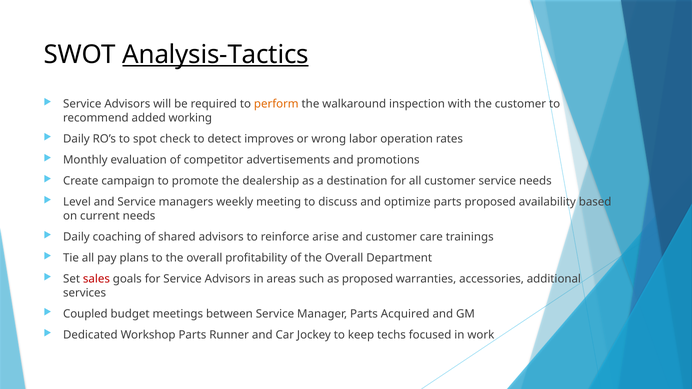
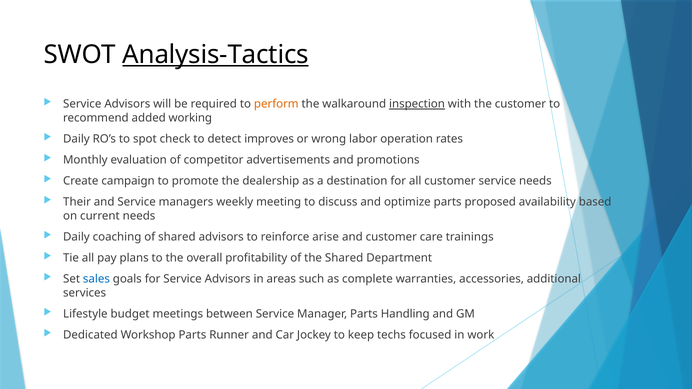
inspection underline: none -> present
Level: Level -> Their
of the Overall: Overall -> Shared
sales colour: red -> blue
as proposed: proposed -> complete
Coupled: Coupled -> Lifestyle
Acquired: Acquired -> Handling
